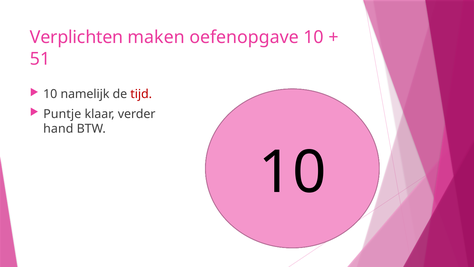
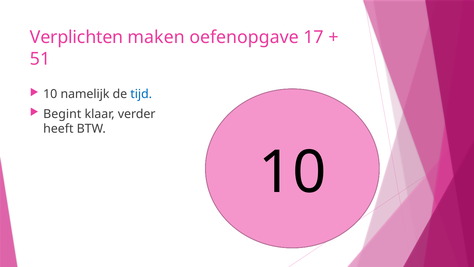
oefenopgave 10: 10 -> 17
tijd colour: red -> blue
Puntje: Puntje -> Begint
hand: hand -> heeft
